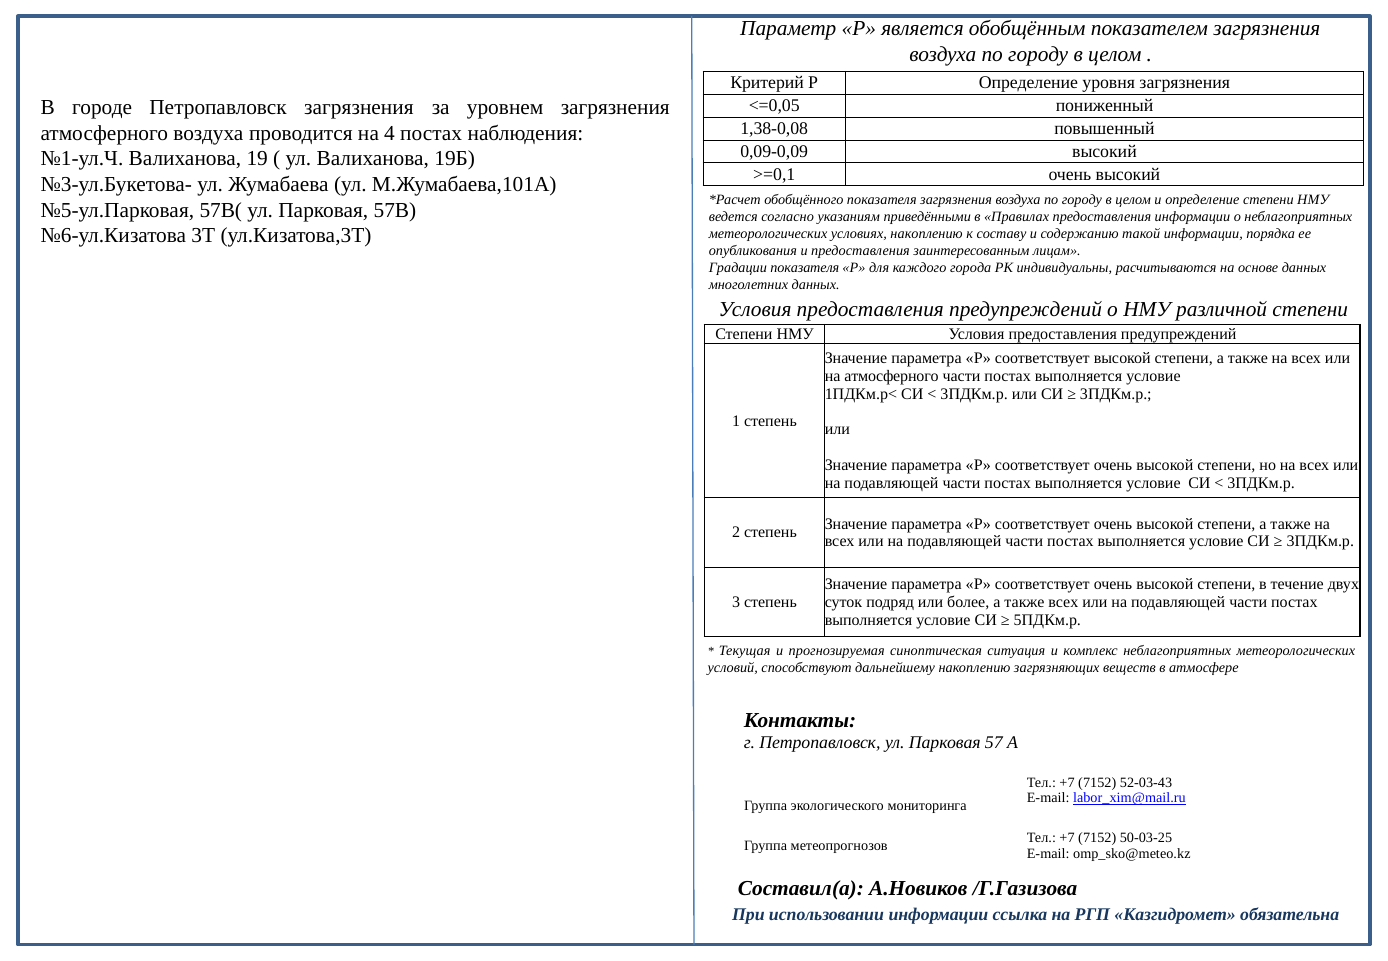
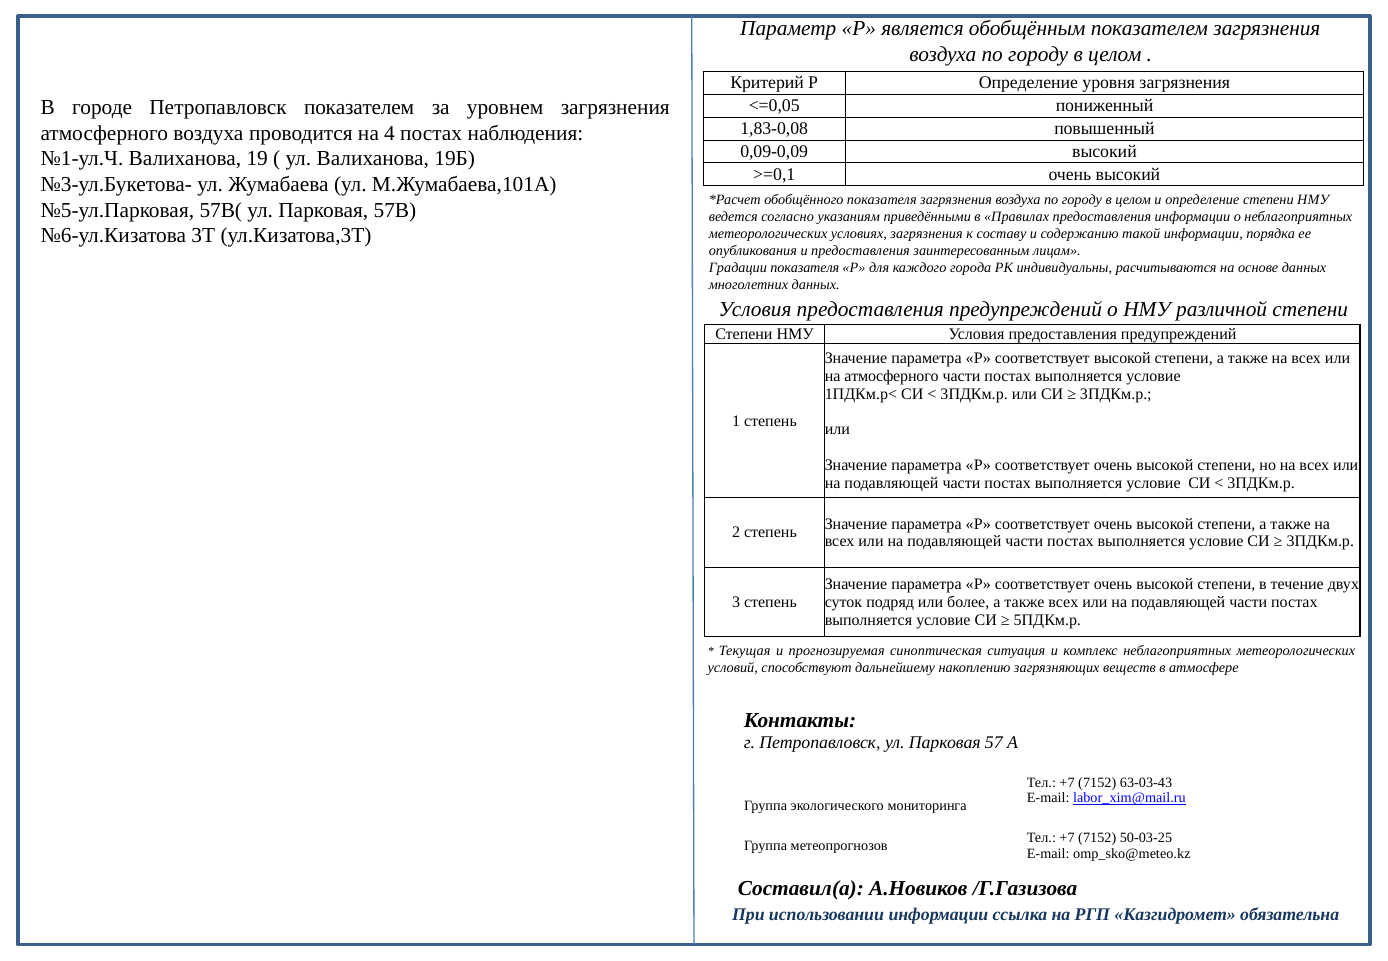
Петропавловск загрязнения: загрязнения -> показателем
1,38-0,08: 1,38-0,08 -> 1,83-0,08
условиях накоплению: накоплению -> загрязнения
52-03-43: 52-03-43 -> 63-03-43
